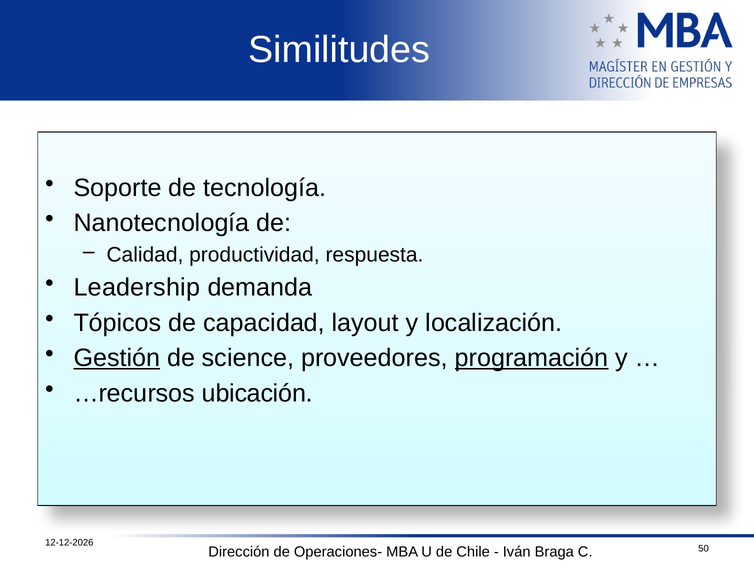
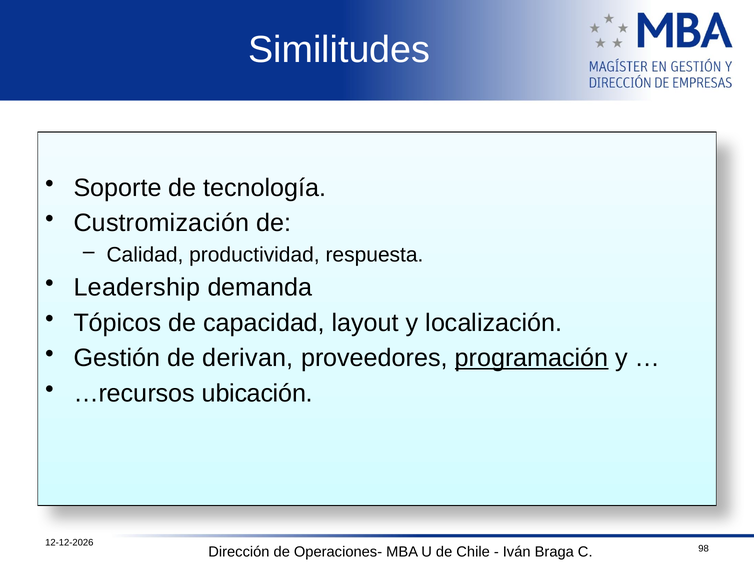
Nanotecnología: Nanotecnología -> Custromización
Gestión underline: present -> none
science: science -> derivan
50: 50 -> 98
